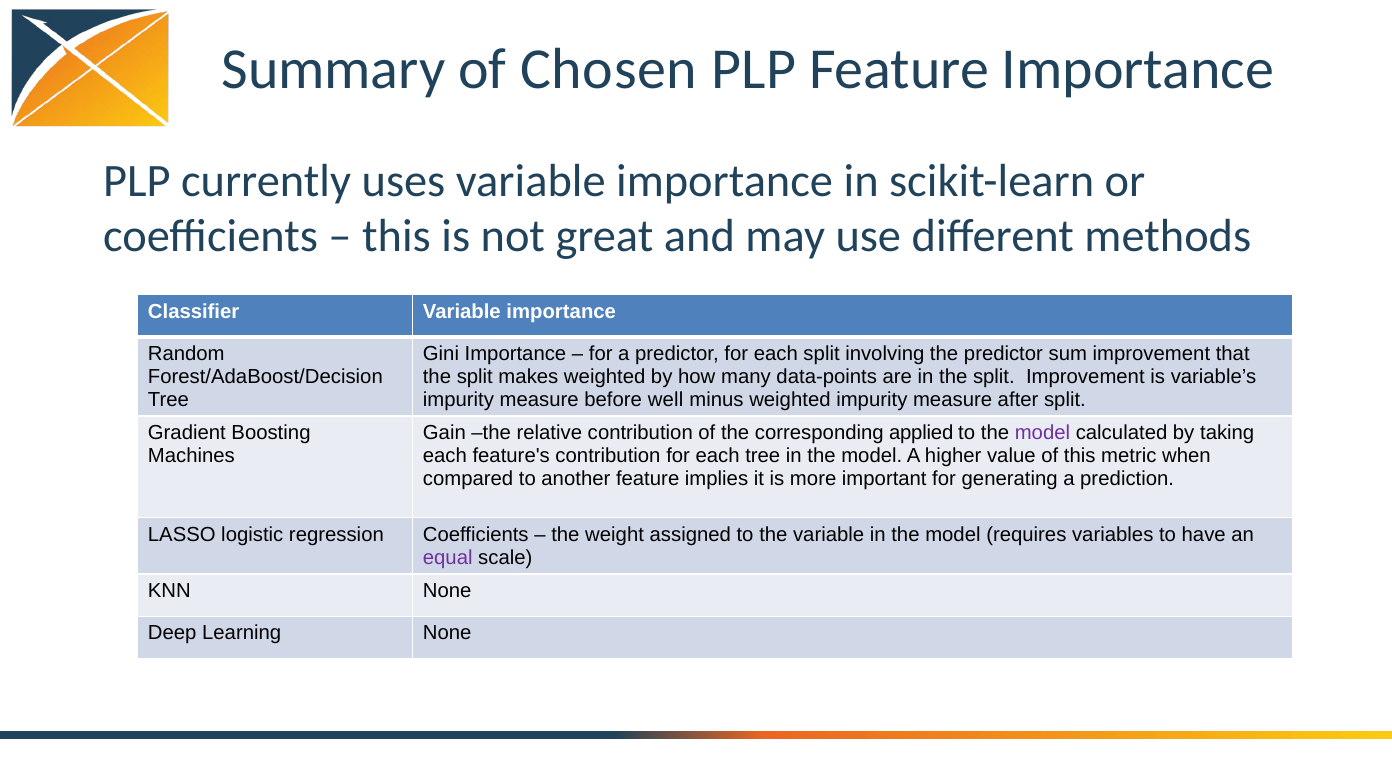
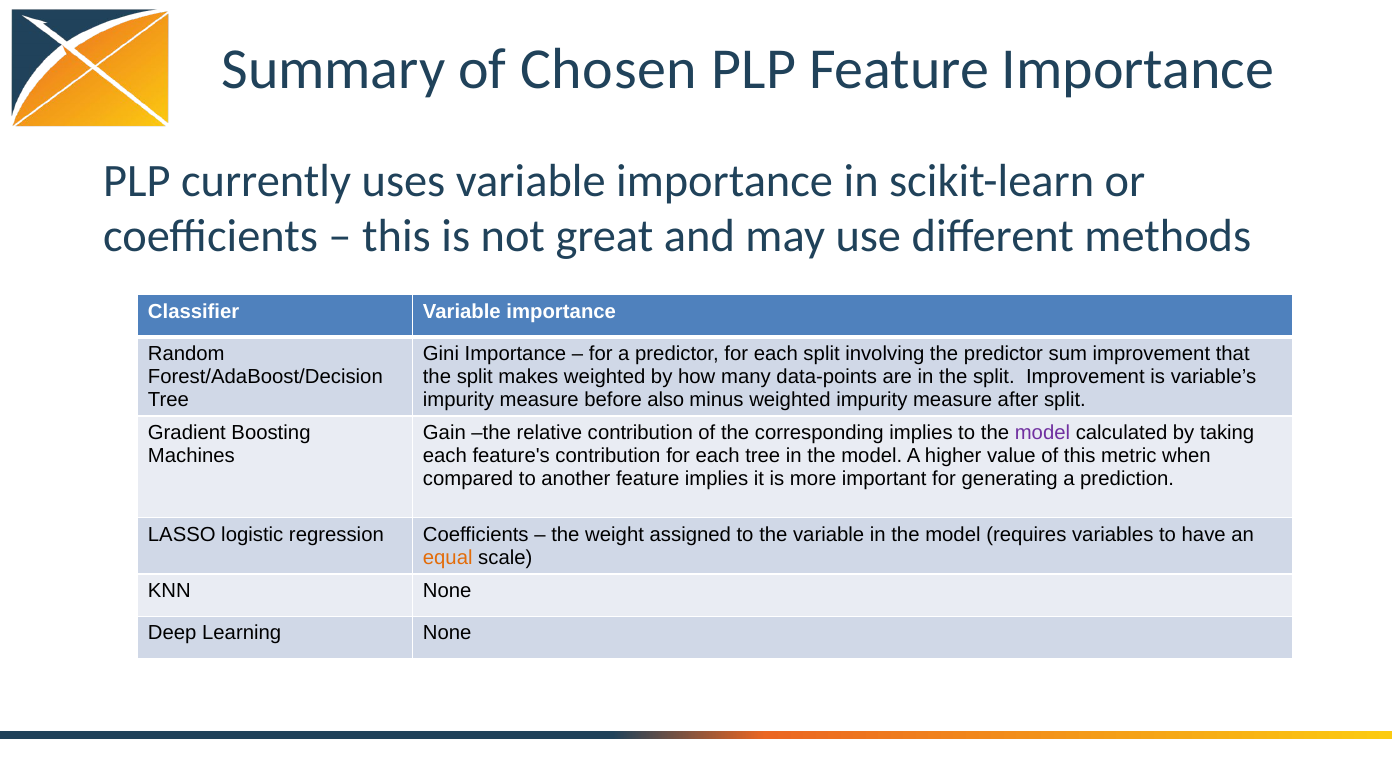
well: well -> also
corresponding applied: applied -> implies
equal colour: purple -> orange
